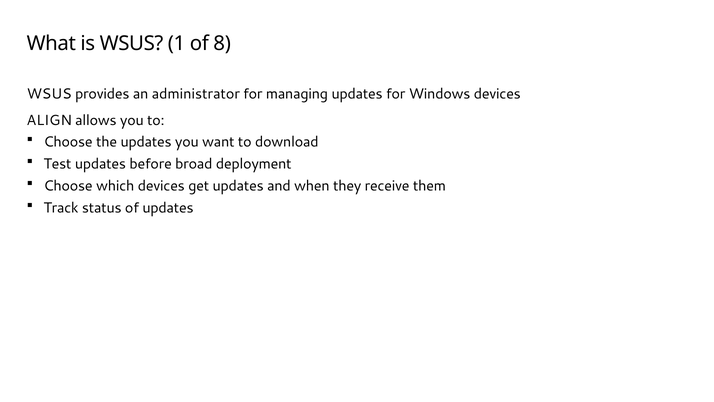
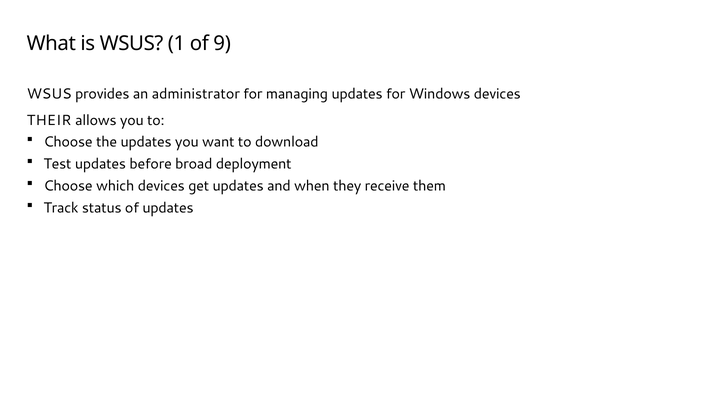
8: 8 -> 9
ALIGN: ALIGN -> THEIR
